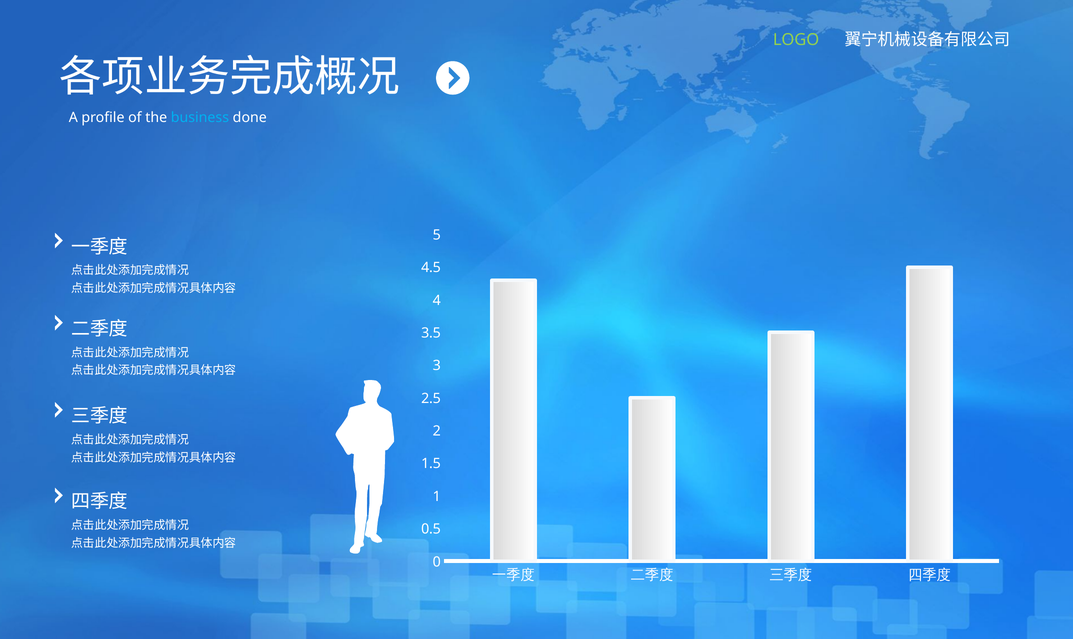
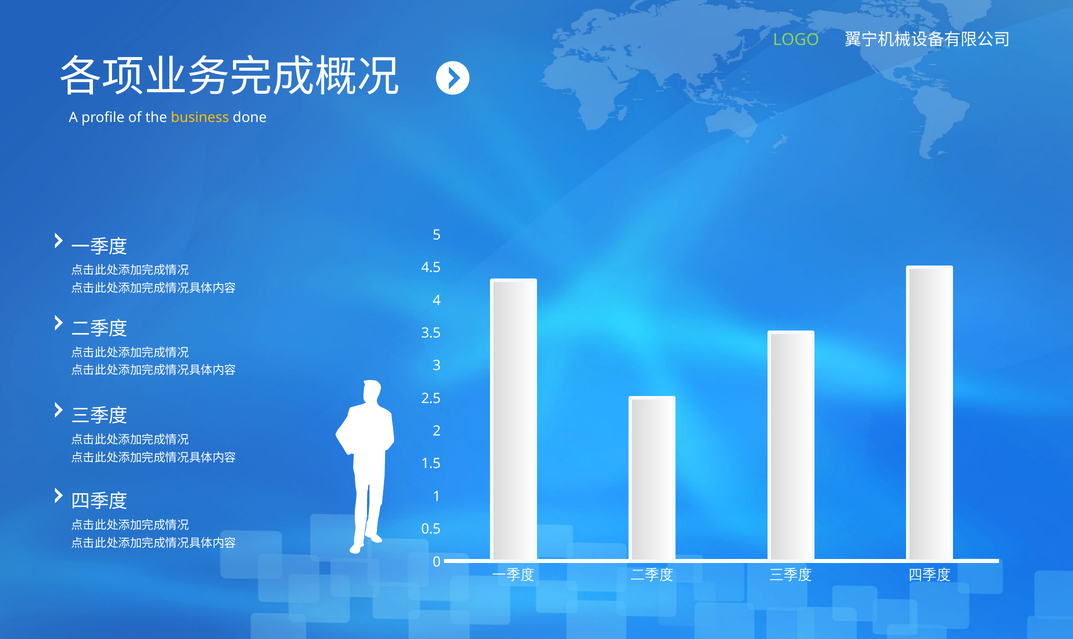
business colour: light blue -> yellow
